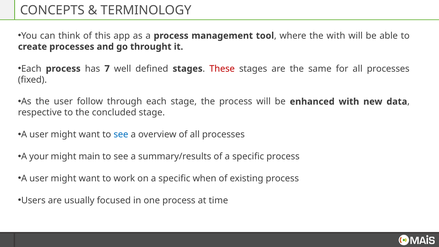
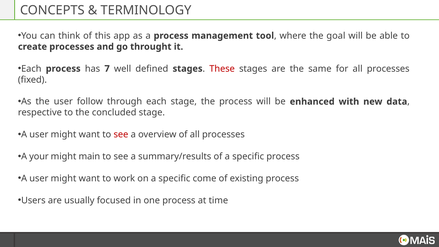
the with: with -> goal
see at (121, 135) colour: blue -> red
when: when -> come
